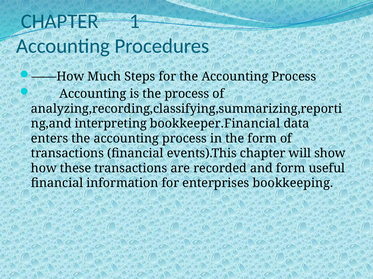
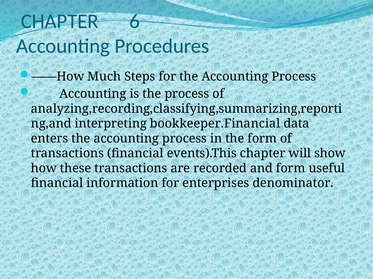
1: 1 -> 6
bookkeeping: bookkeeping -> denominator
